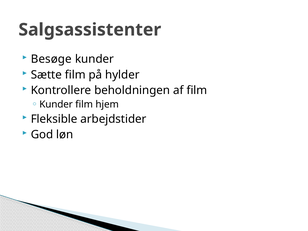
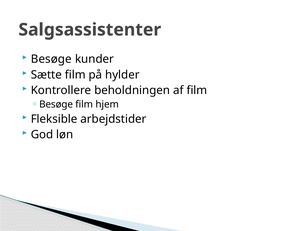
Kunder at (56, 104): Kunder -> Besøge
